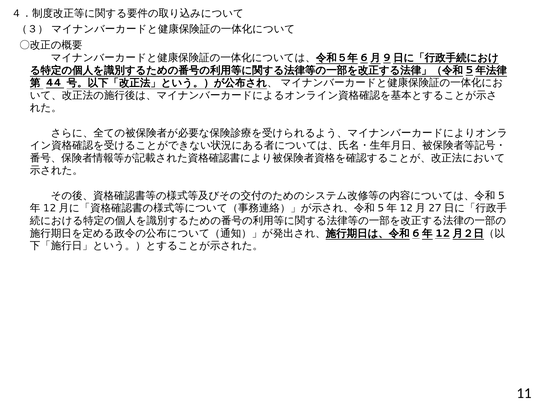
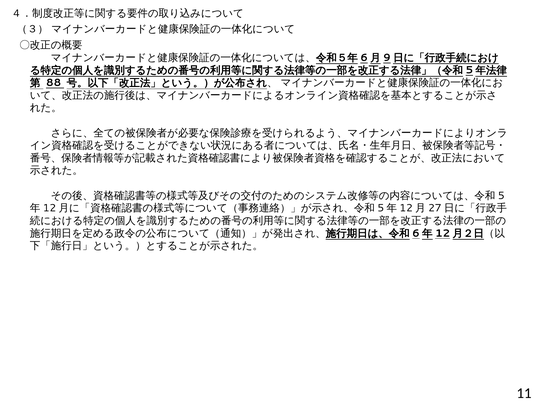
44: 44 -> 88
